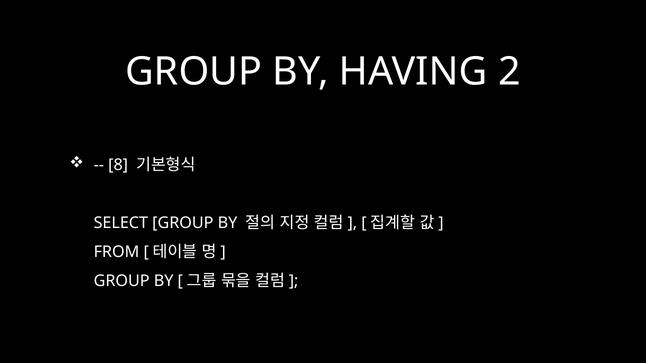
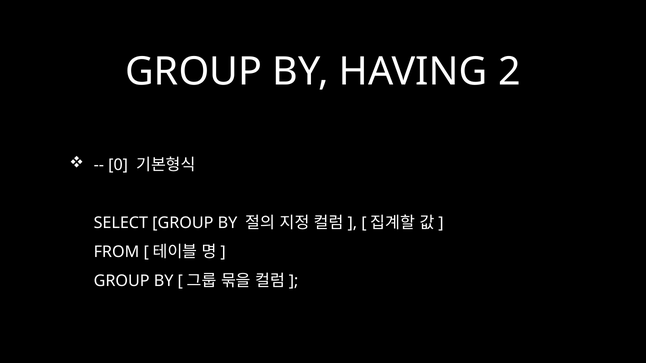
8: 8 -> 0
